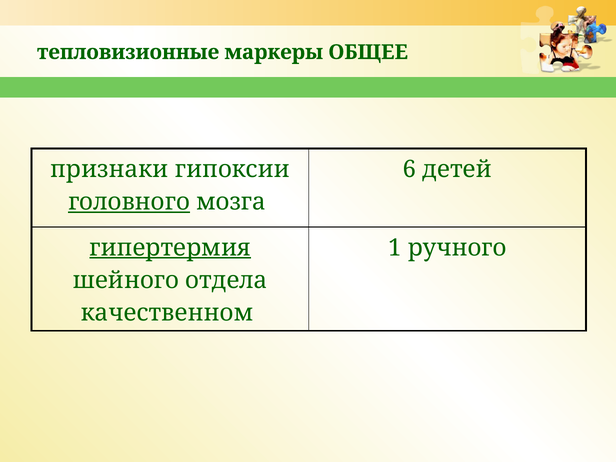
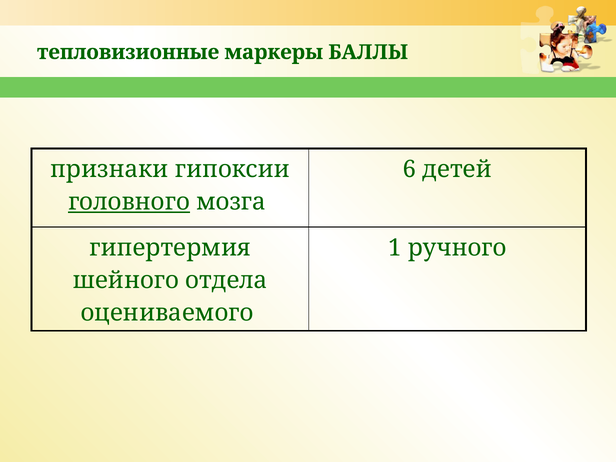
ОБЩЕЕ: ОБЩЕЕ -> БАЛЛЫ
гипертермия underline: present -> none
качественном: качественном -> оцениваемого
